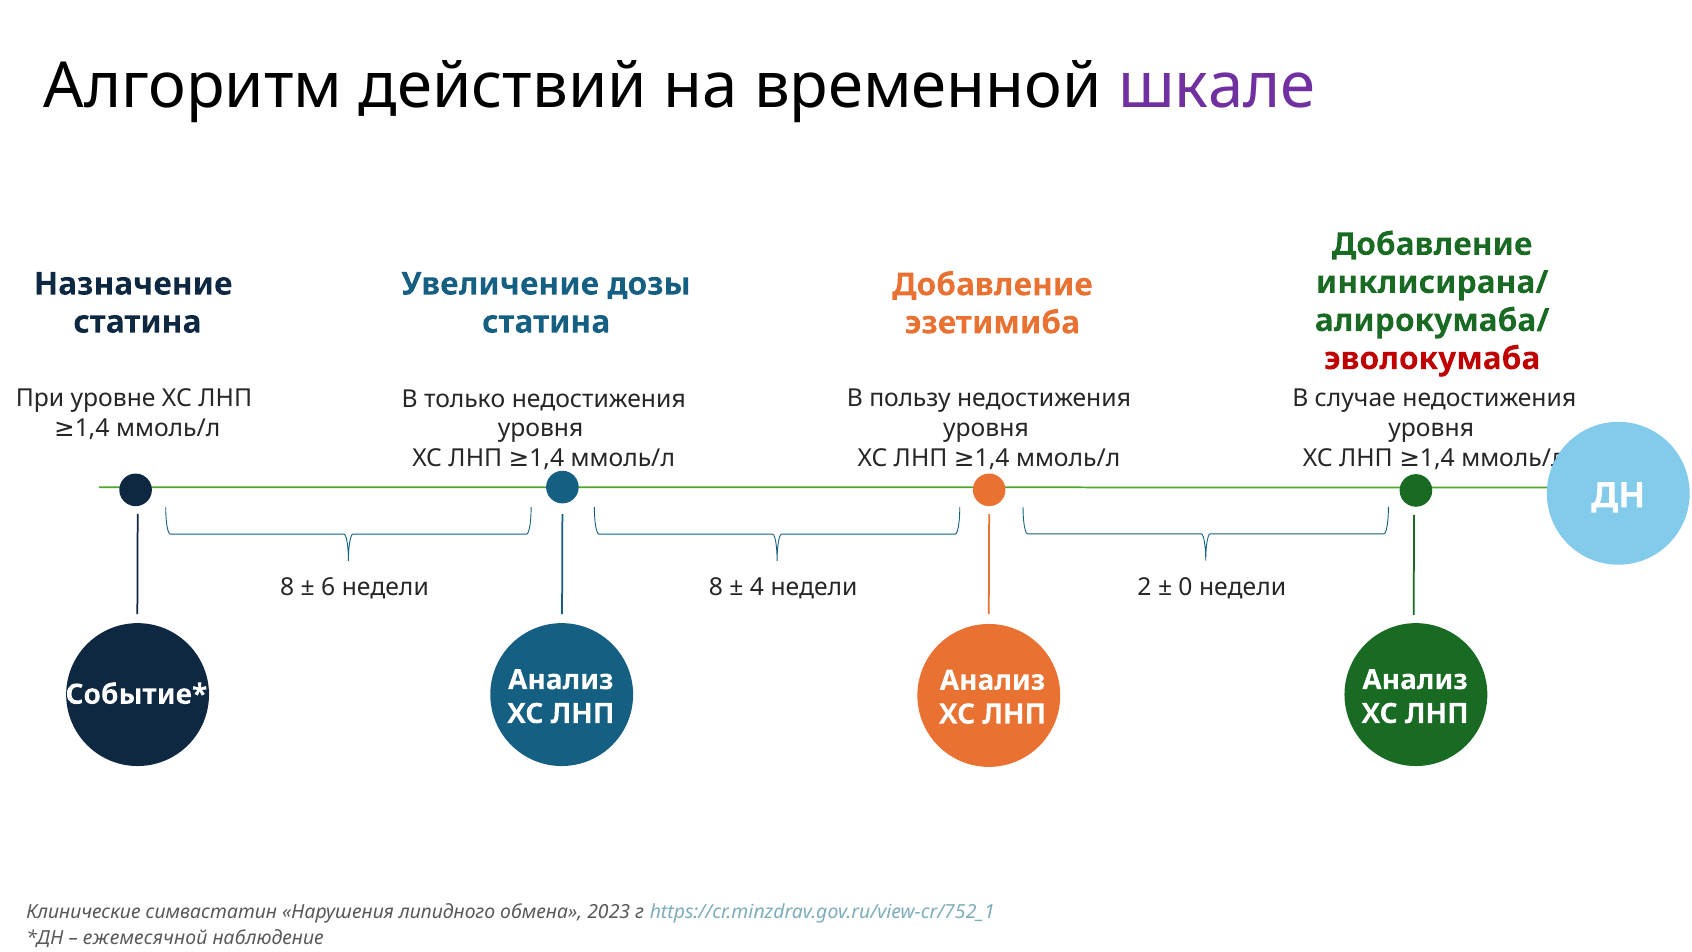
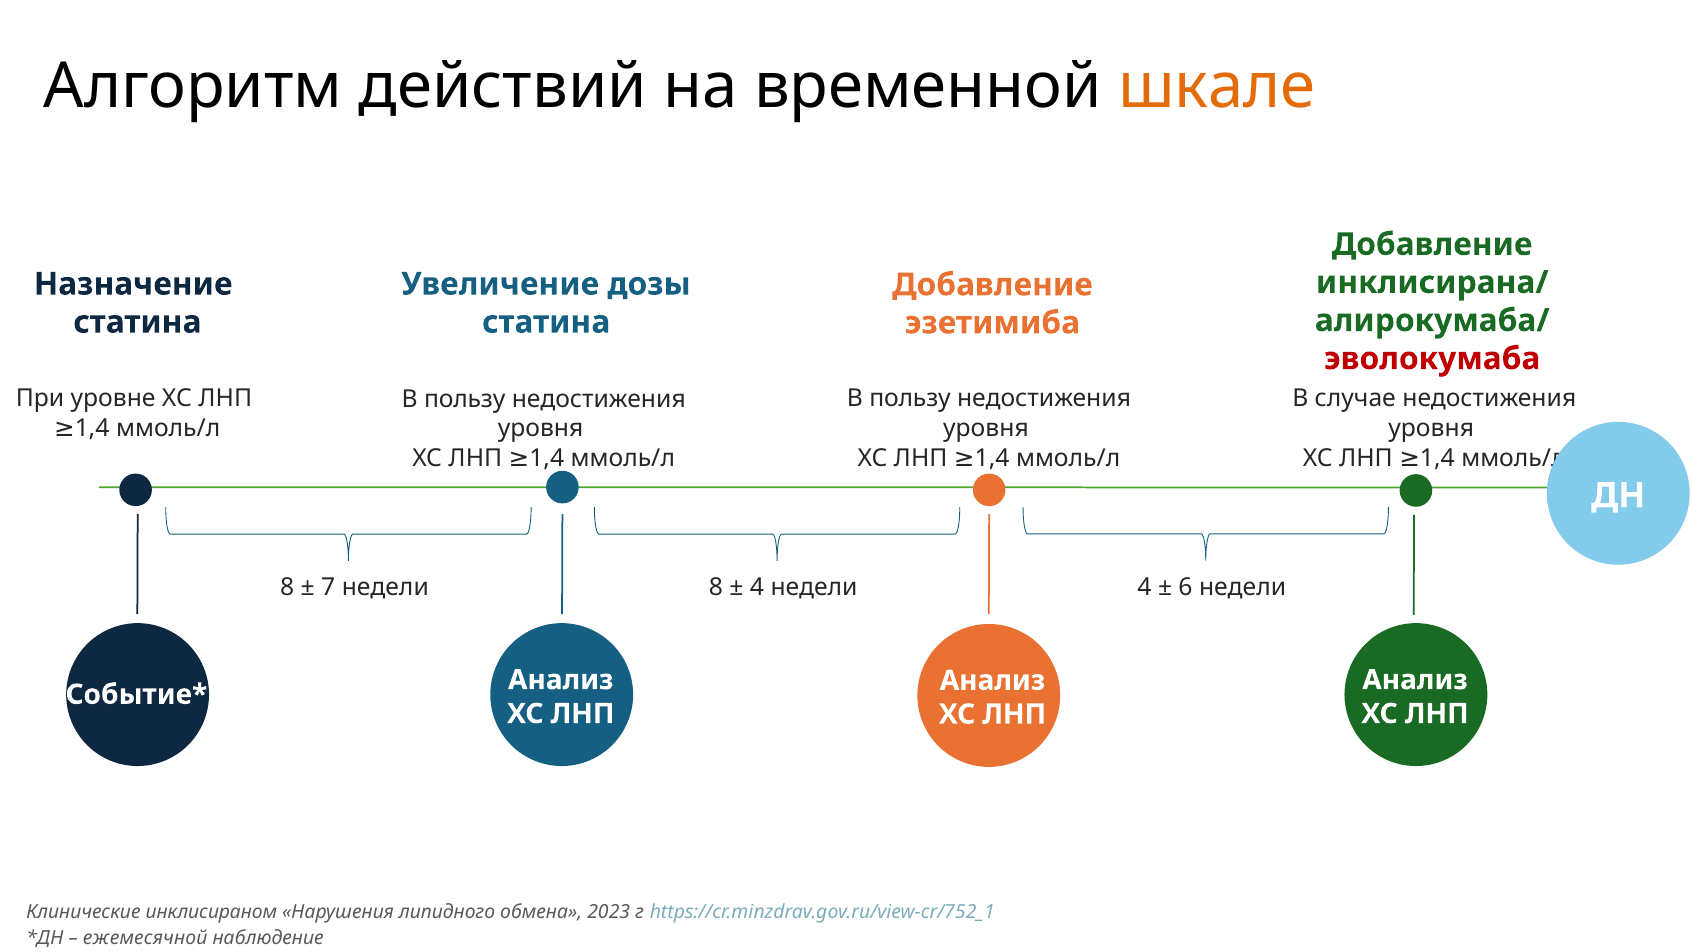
шкале colour: purple -> orange
только at (465, 399): только -> пользу
6: 6 -> 7
недели 2: 2 -> 4
0: 0 -> 6
симвастатин: симвастатин -> инклисираном
